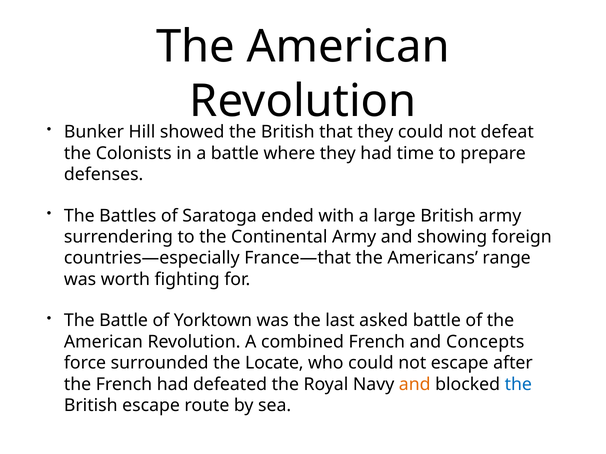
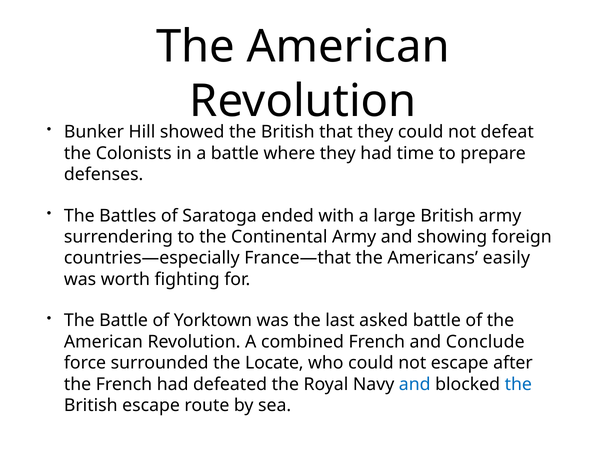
range: range -> easily
Concepts: Concepts -> Conclude
and at (415, 385) colour: orange -> blue
